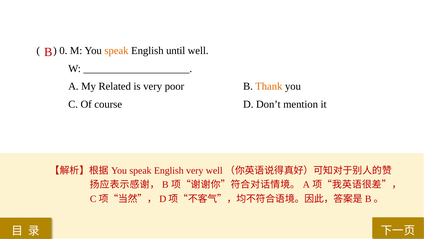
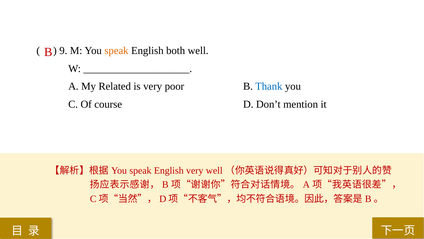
0: 0 -> 9
until: until -> both
Thank colour: orange -> blue
